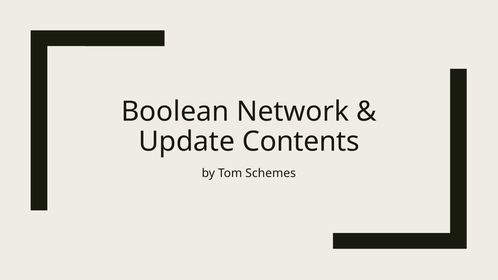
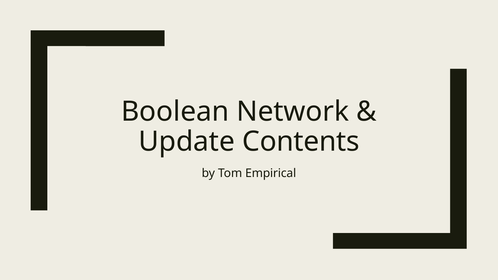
Schemes: Schemes -> Empirical
